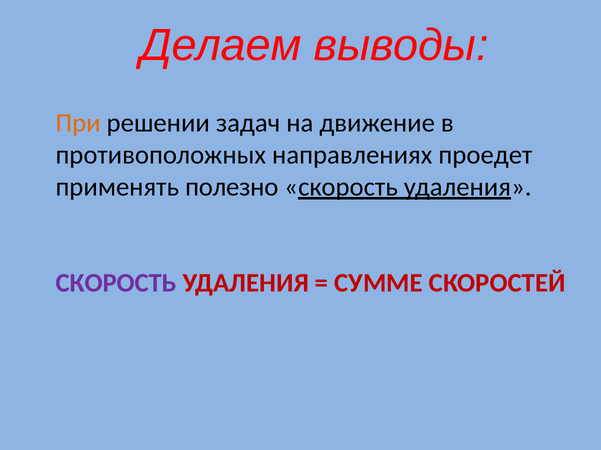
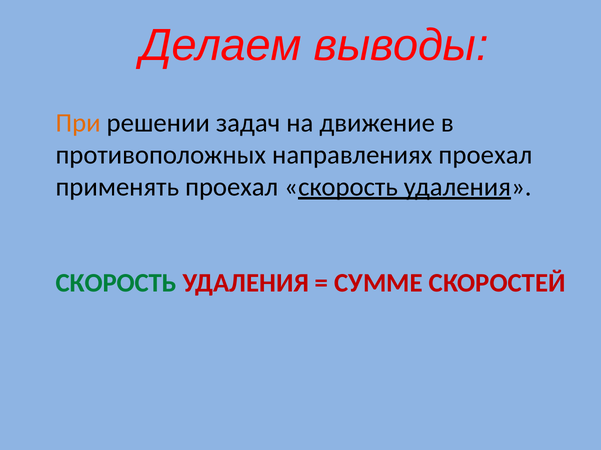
направлениях проедет: проедет -> проехал
применять полезно: полезно -> проехал
СКОРОСТЬ at (116, 283) colour: purple -> green
